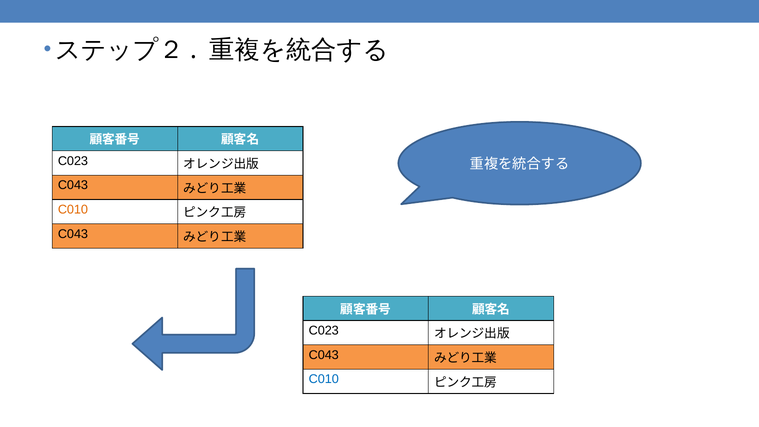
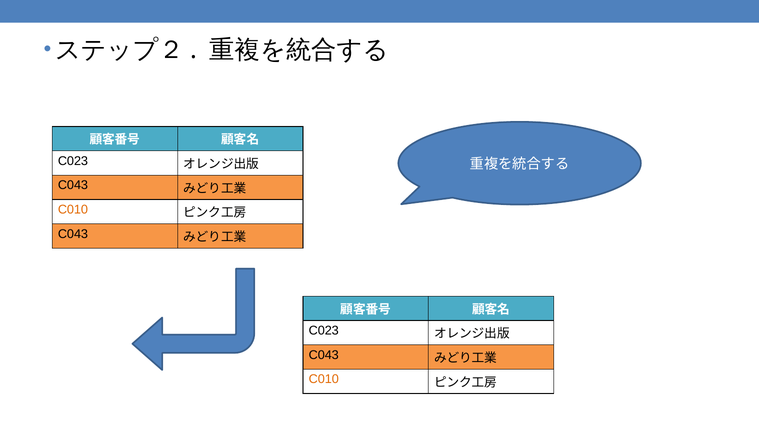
C010 at (324, 379) colour: blue -> orange
